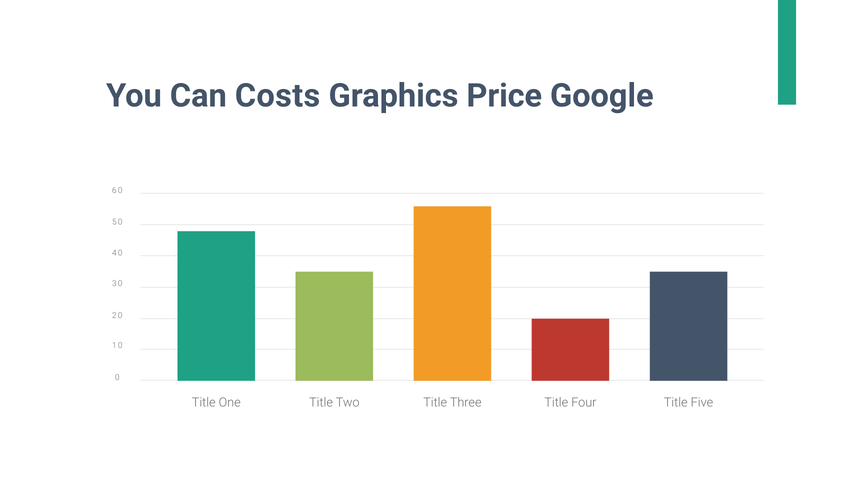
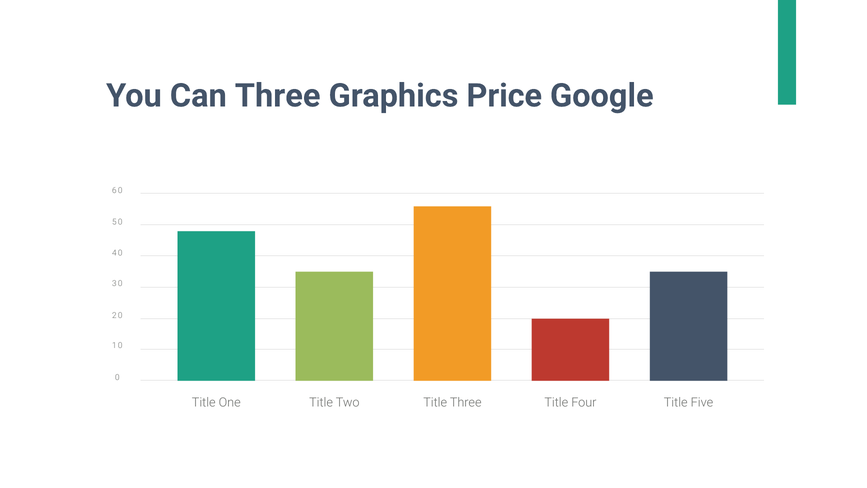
Can Costs: Costs -> Three
